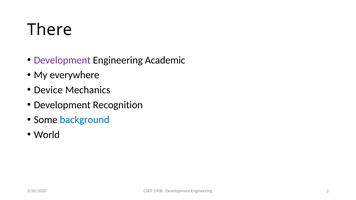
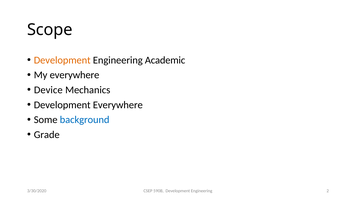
There: There -> Scope
Development at (62, 60) colour: purple -> orange
Development Recognition: Recognition -> Everywhere
World: World -> Grade
